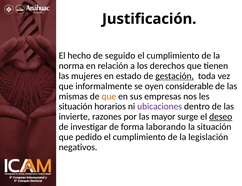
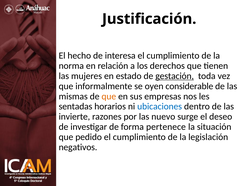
seguido: seguido -> interesa
situación at (76, 106): situación -> sentadas
ubicaciones colour: purple -> blue
mayor: mayor -> nuevo
deseo underline: present -> none
laborando: laborando -> pertenece
